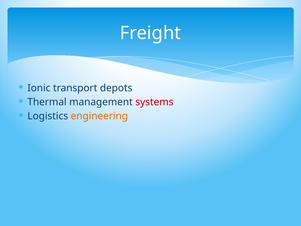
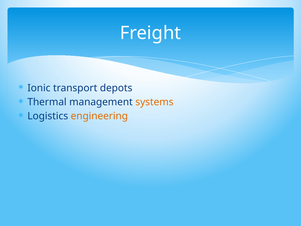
systems colour: red -> orange
